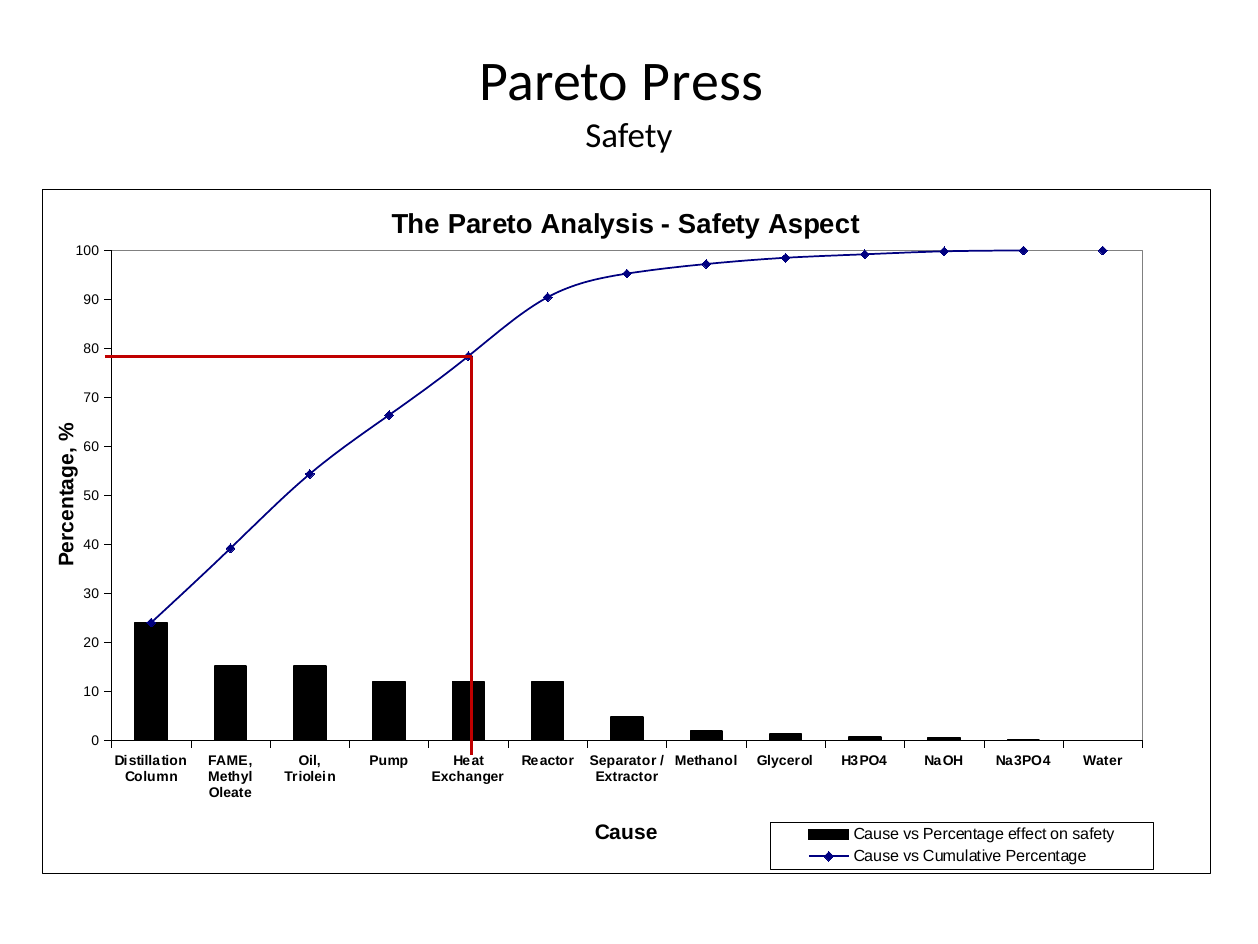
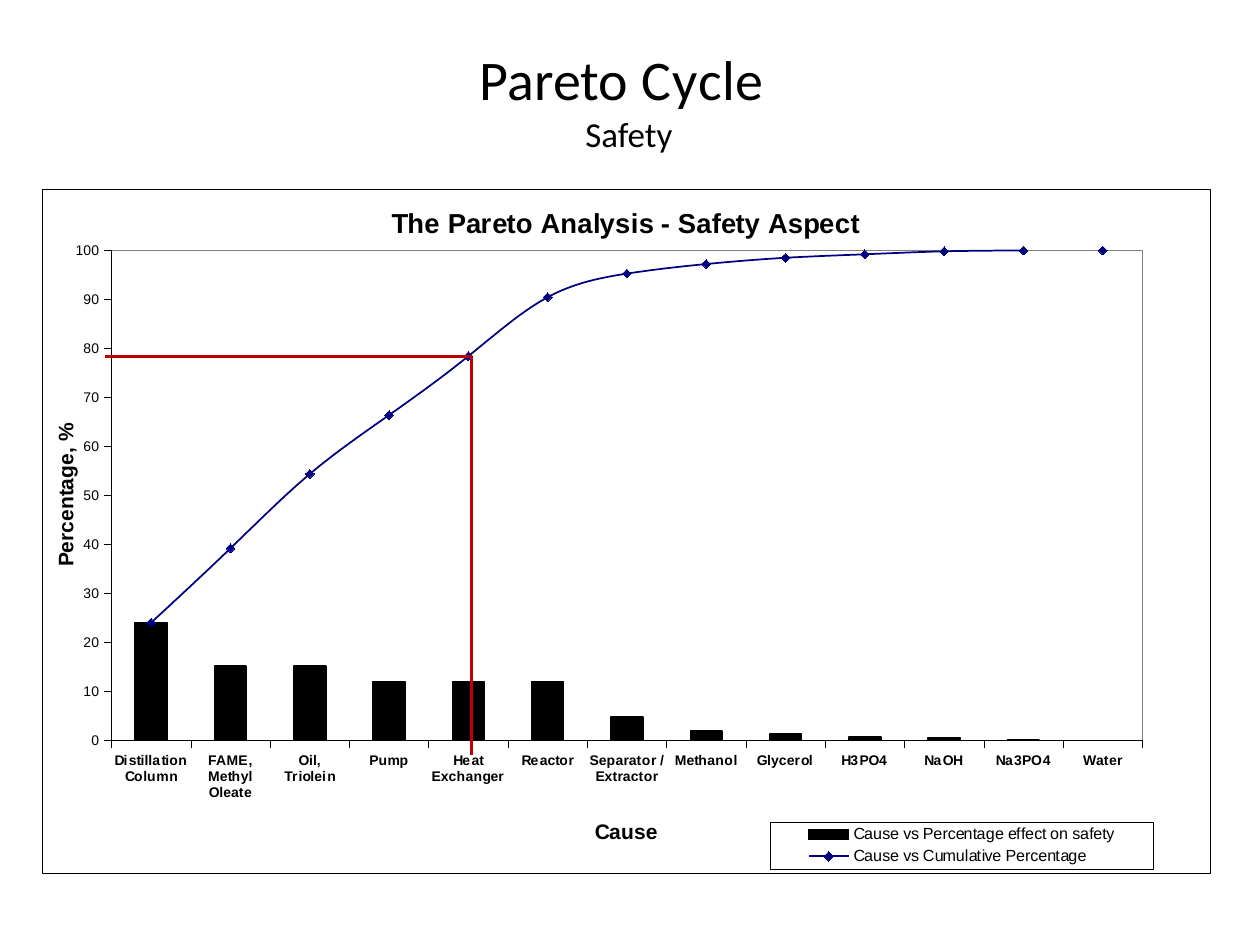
Press: Press -> Cycle
